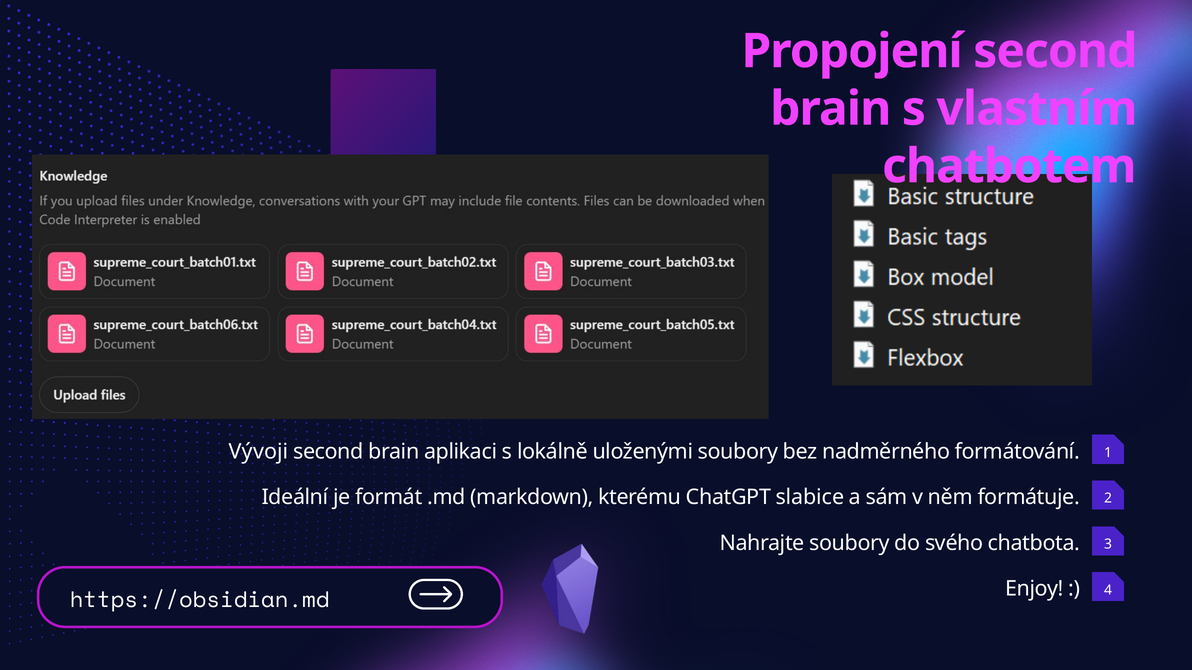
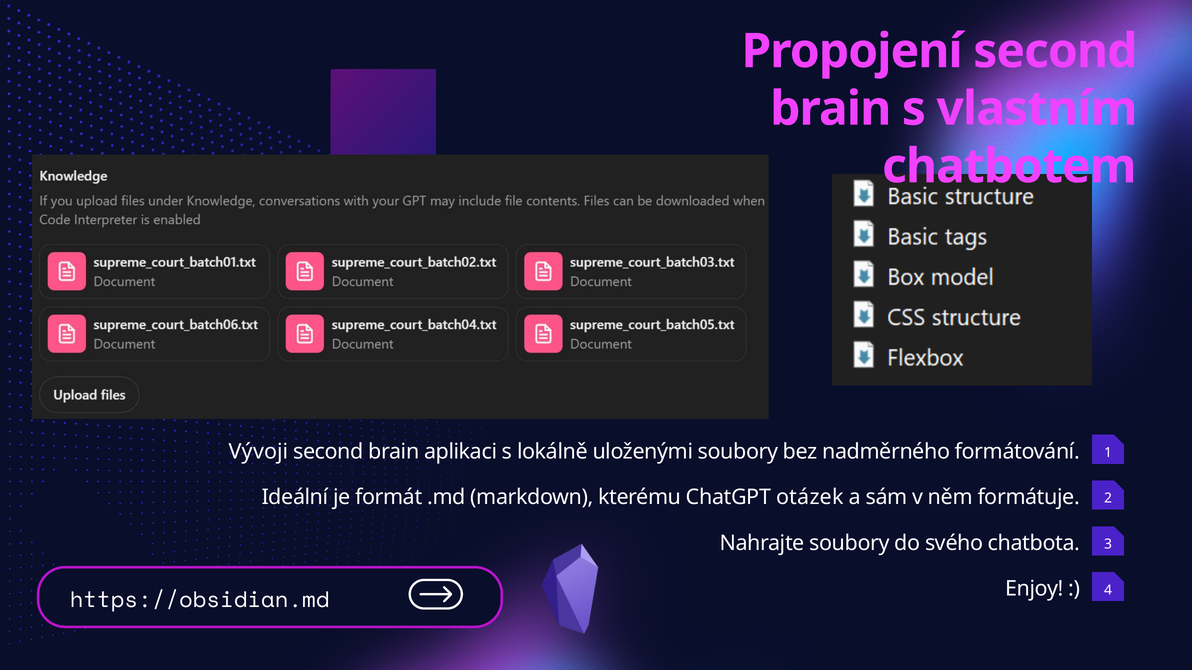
slabice: slabice -> otázek
